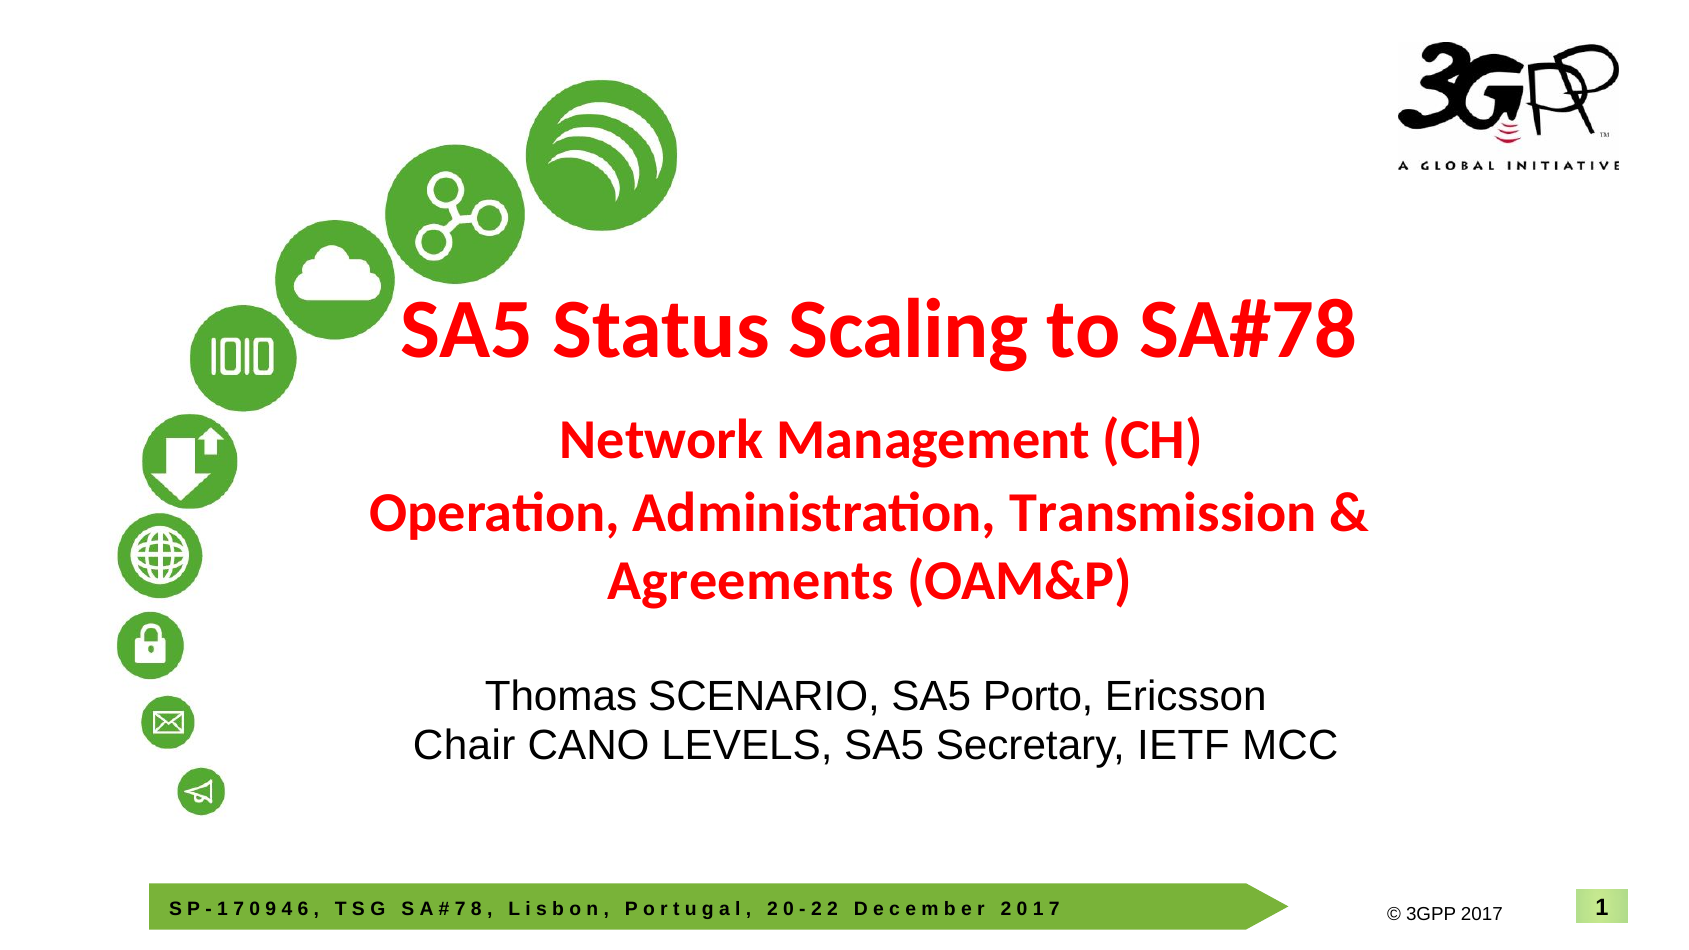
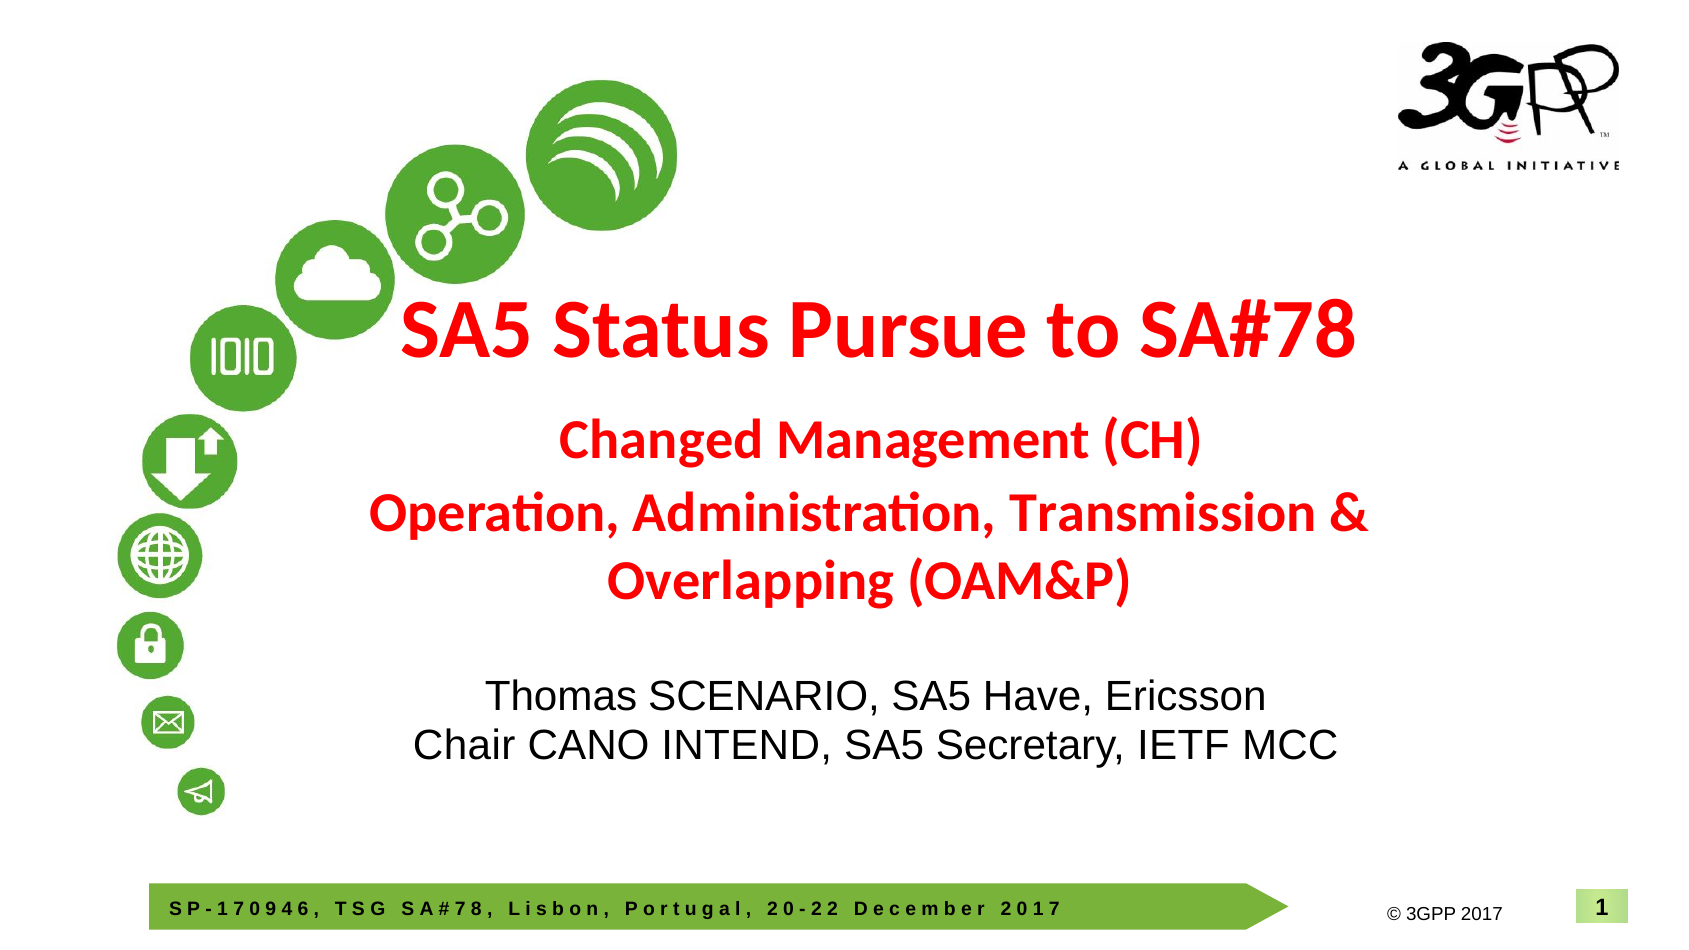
Scaling: Scaling -> Pursue
Network: Network -> Changed
Agreements: Agreements -> Overlapping
Porto: Porto -> Have
LEVELS: LEVELS -> INTEND
